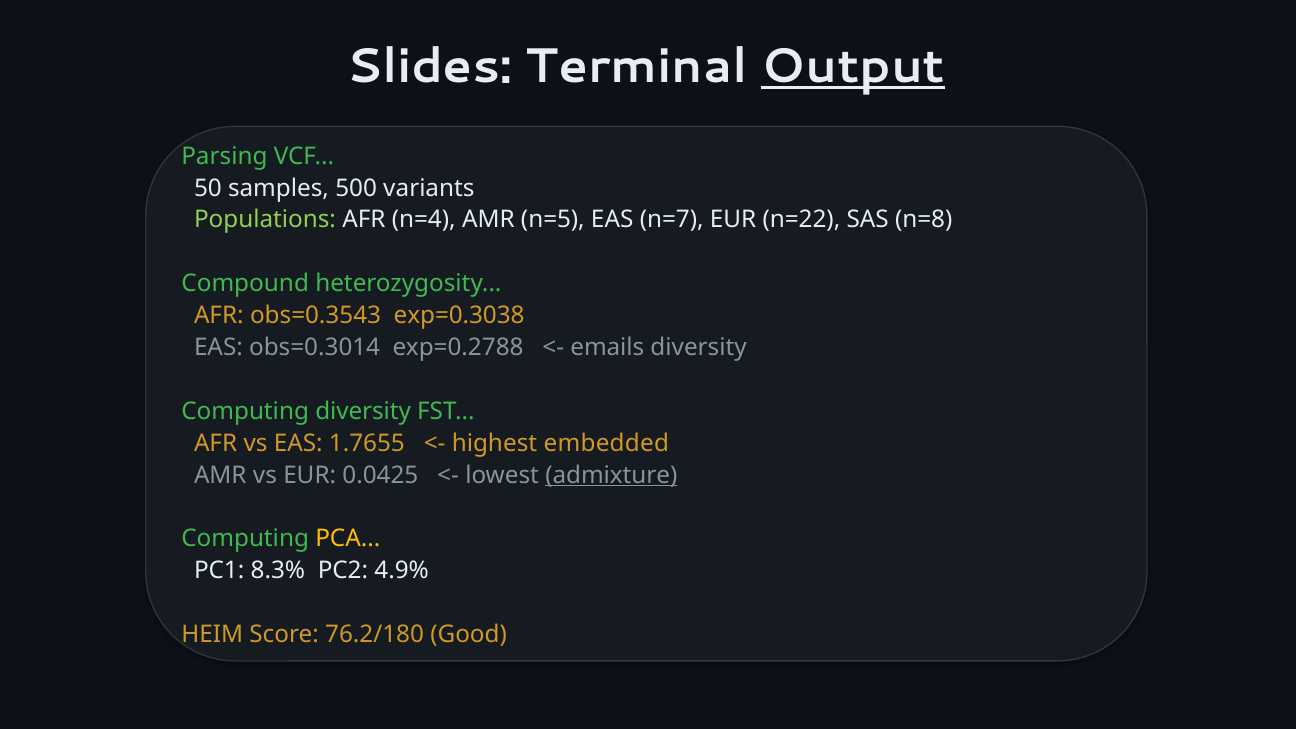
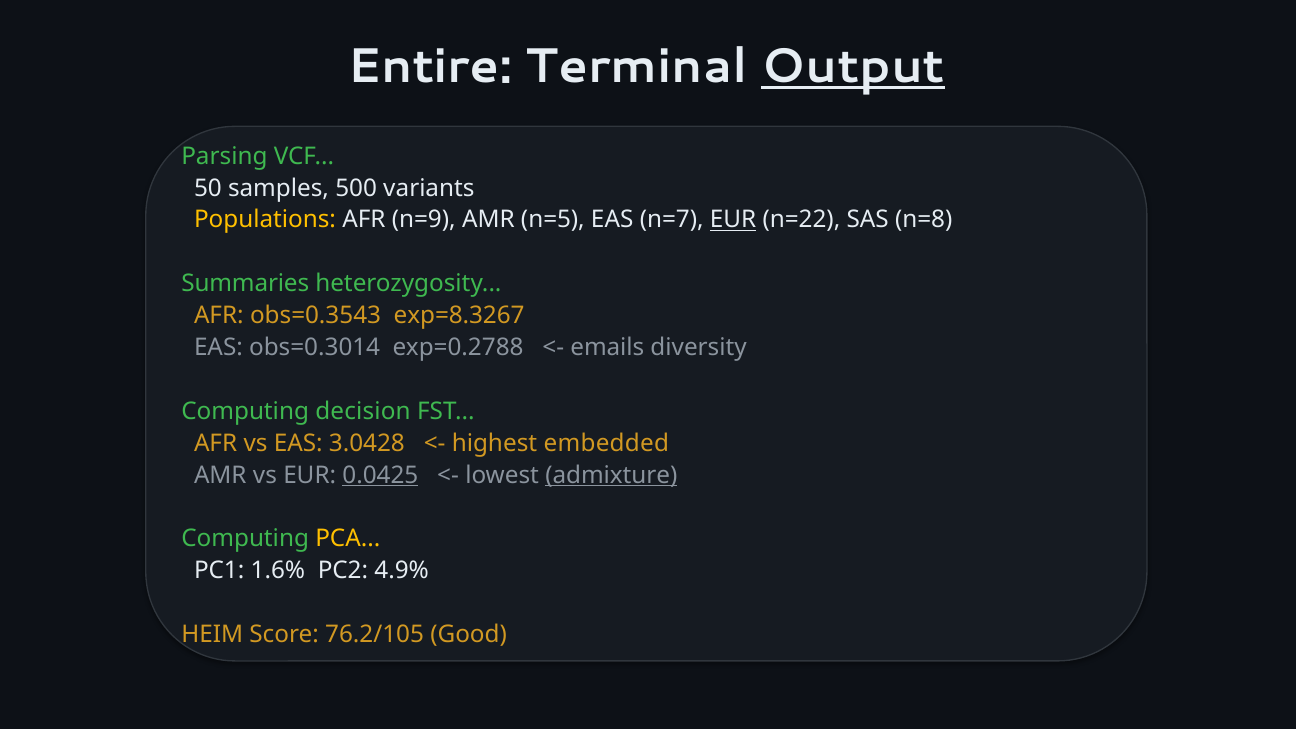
Slides: Slides -> Entire
Populations colour: light green -> yellow
n=4: n=4 -> n=9
EUR at (733, 220) underline: none -> present
Compound: Compound -> Summaries
exp=0.3038: exp=0.3038 -> exp=8.3267
Computing diversity: diversity -> decision
1.7655: 1.7655 -> 3.0428
0.0425 underline: none -> present
8.3%: 8.3% -> 1.6%
76.2/180: 76.2/180 -> 76.2/105
